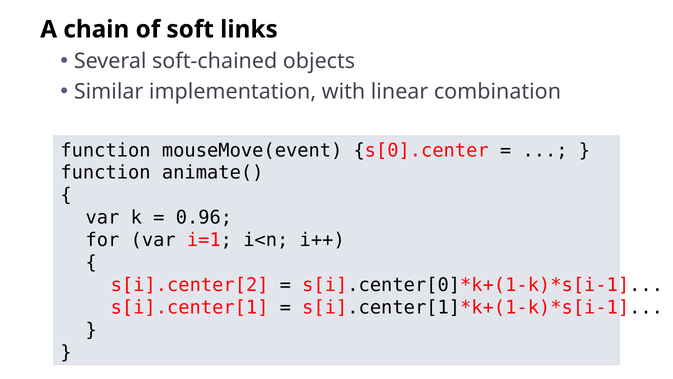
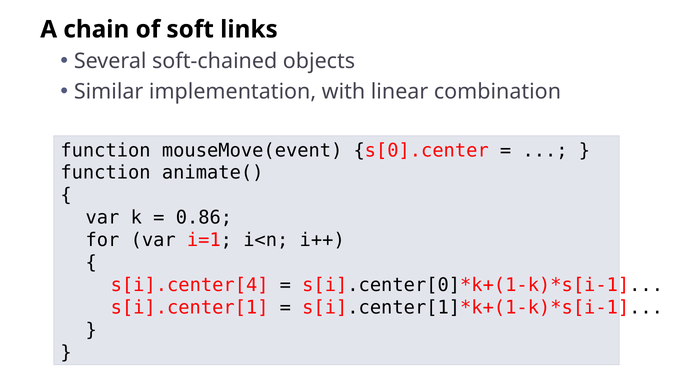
0.96: 0.96 -> 0.86
s[i].center[2: s[i].center[2 -> s[i].center[4
